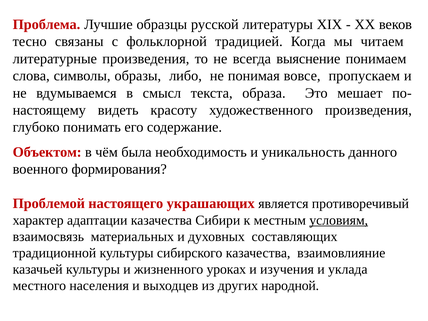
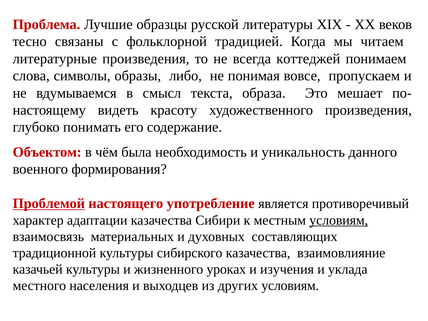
выяснение: выяснение -> коттеджей
Проблемой underline: none -> present
украшающих: украшающих -> употребление
других народной: народной -> условиям
